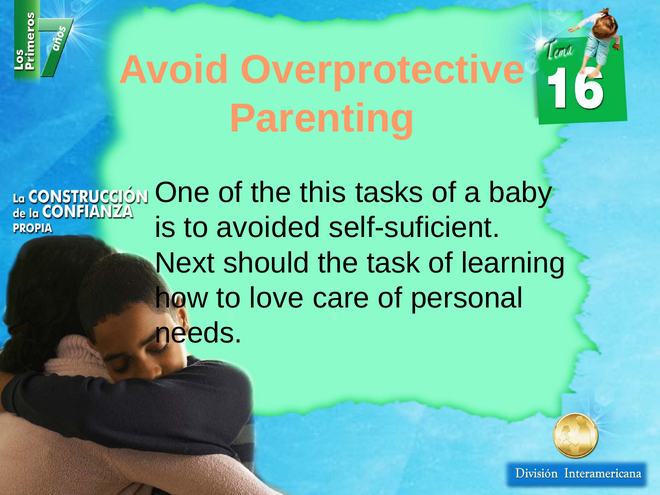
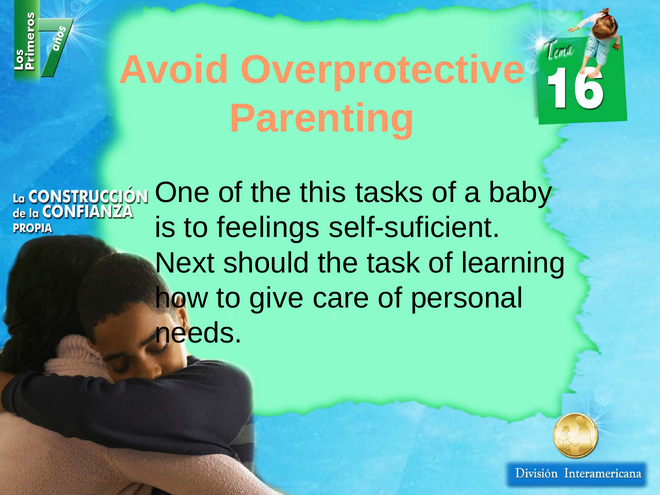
avoided: avoided -> feelings
love: love -> give
